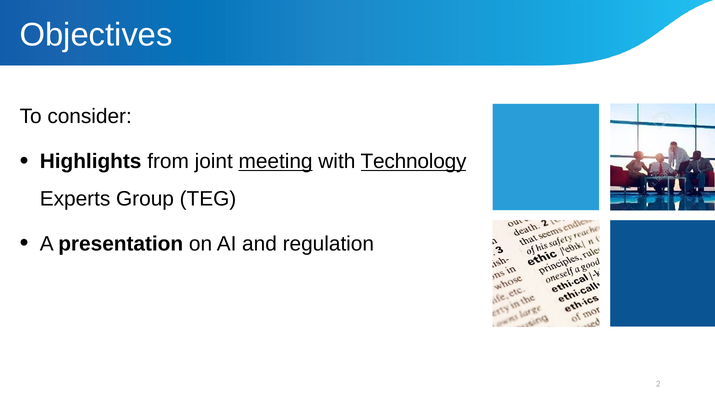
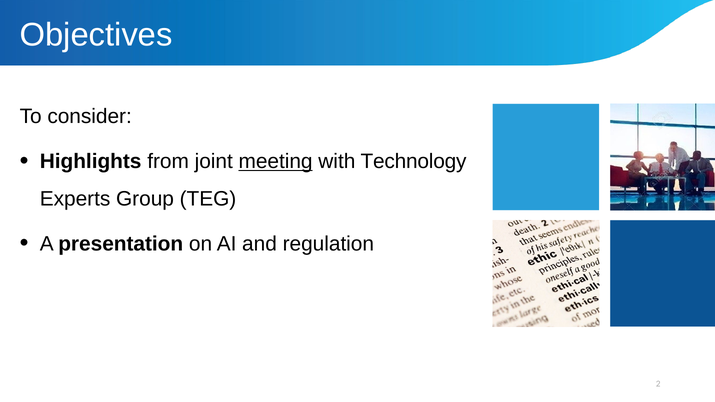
Technology underline: present -> none
